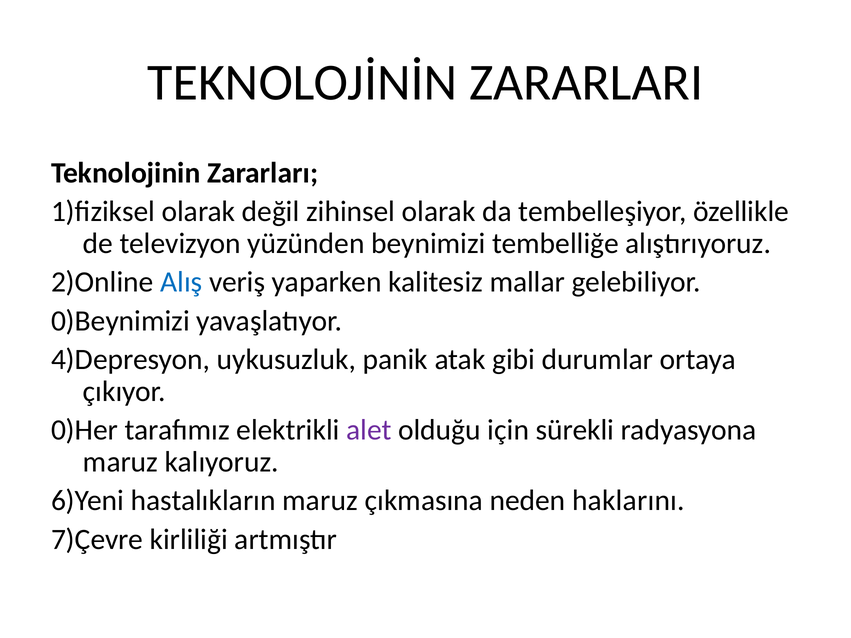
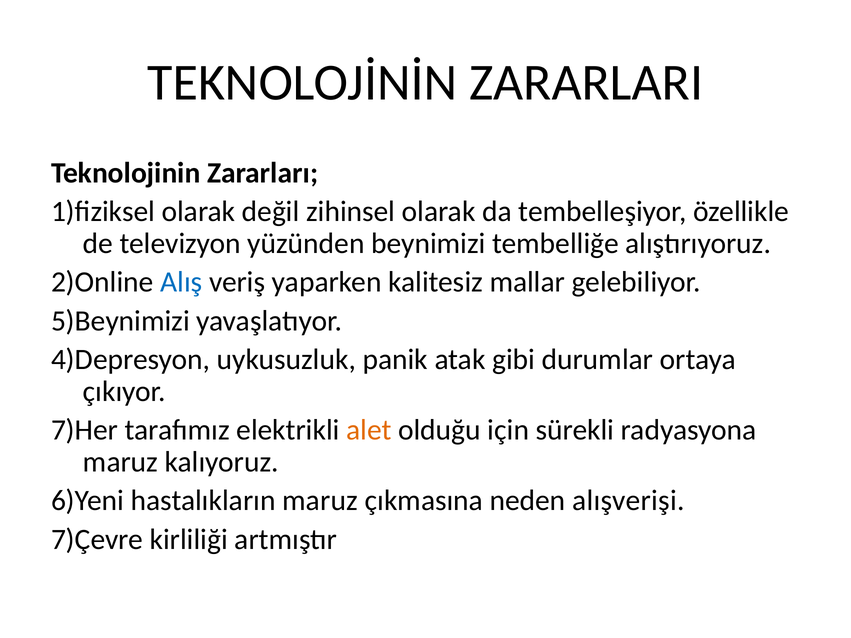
0)Beynimizi: 0)Beynimizi -> 5)Beynimizi
0)Her: 0)Her -> 7)Her
alet colour: purple -> orange
haklarını: haklarını -> alışverişi
